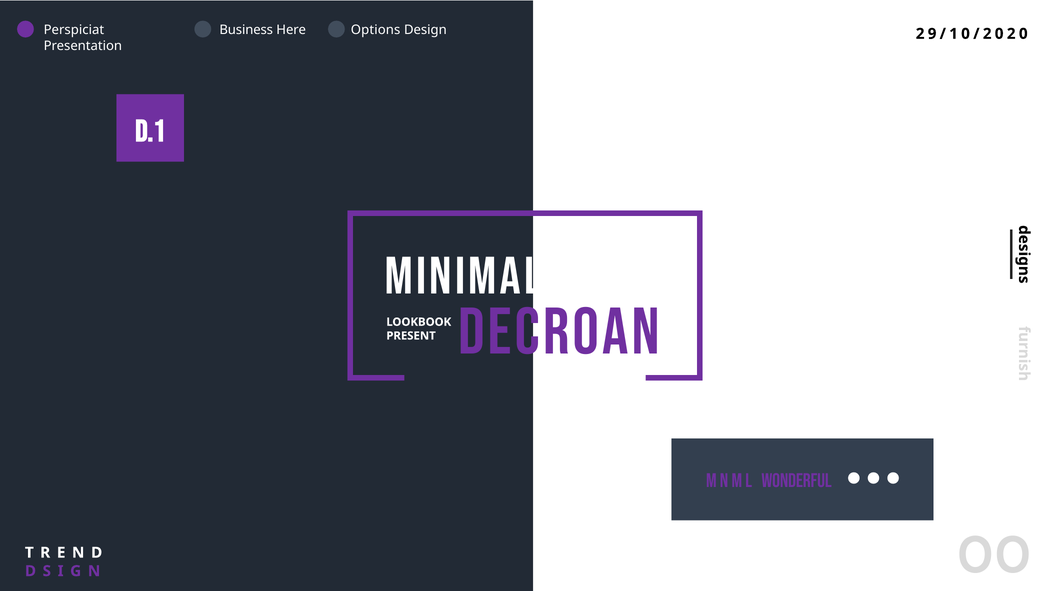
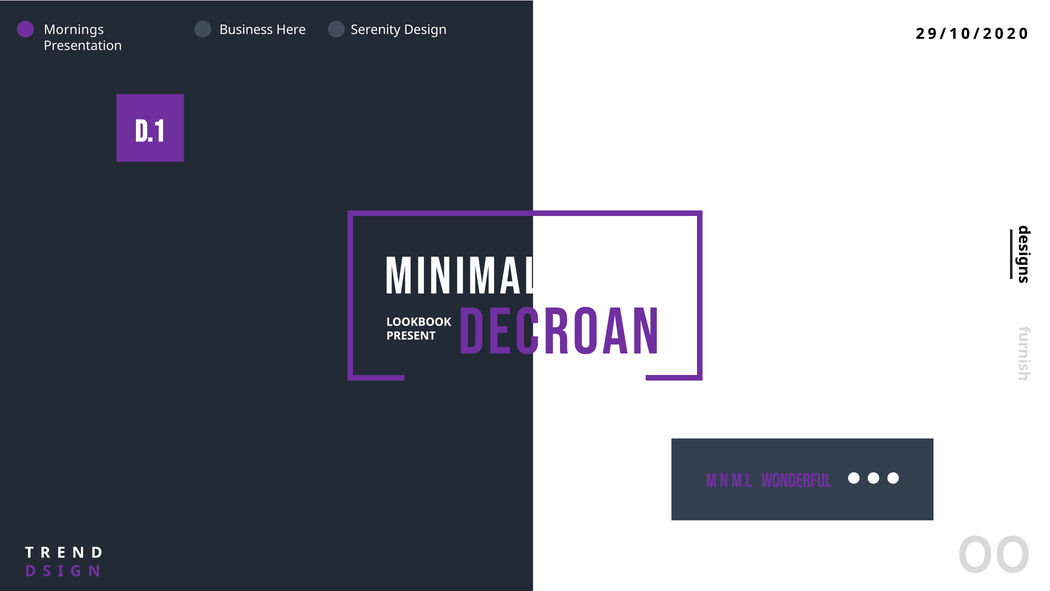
Perspiciat: Perspiciat -> Mornings
Options: Options -> Serenity
